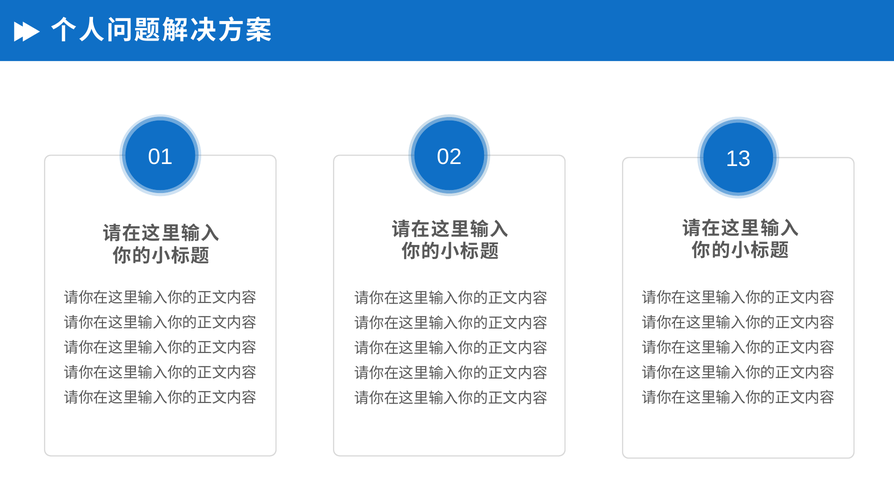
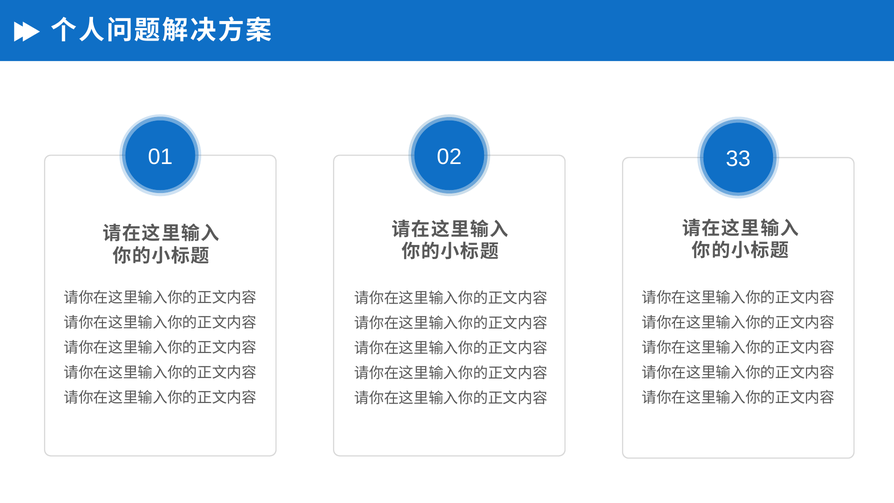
13: 13 -> 33
